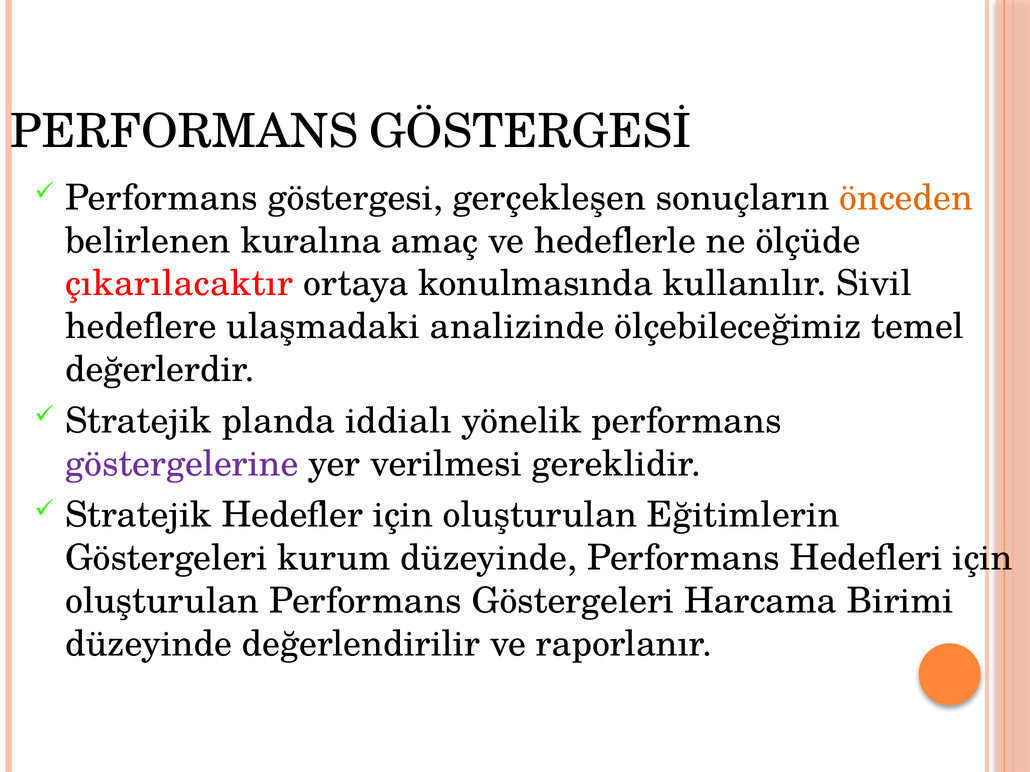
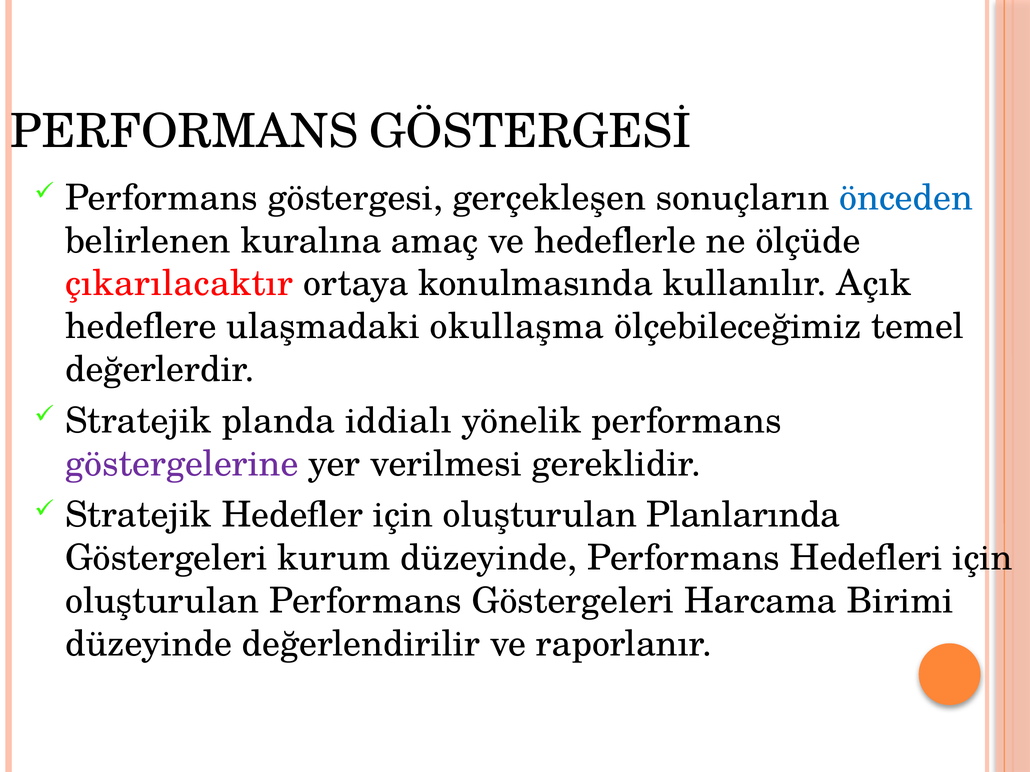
önceden colour: orange -> blue
Sivil: Sivil -> Açık
analizinde: analizinde -> okullaşma
Eğitimlerin: Eğitimlerin -> Planlarında
